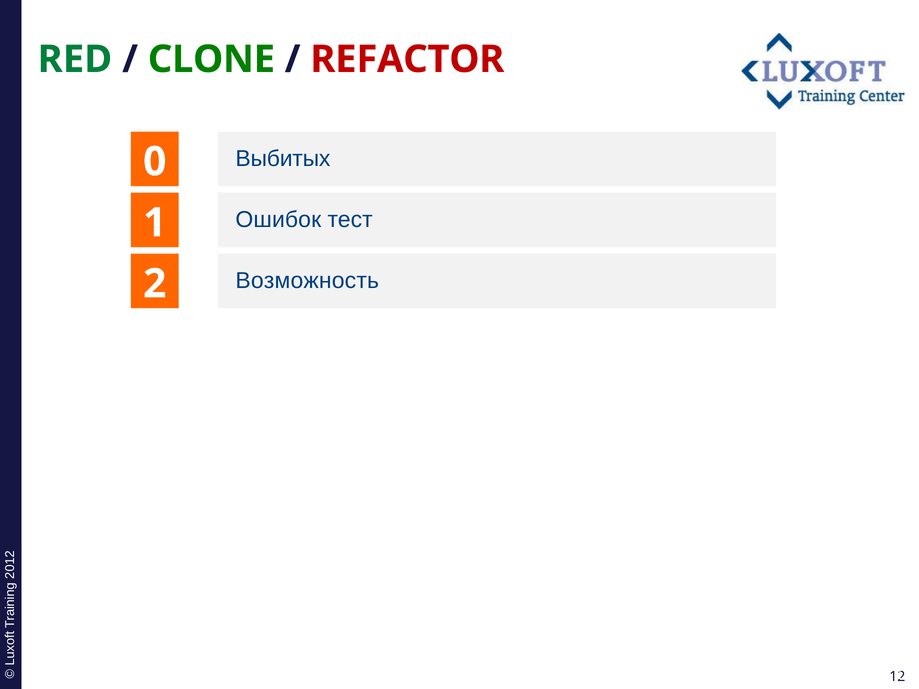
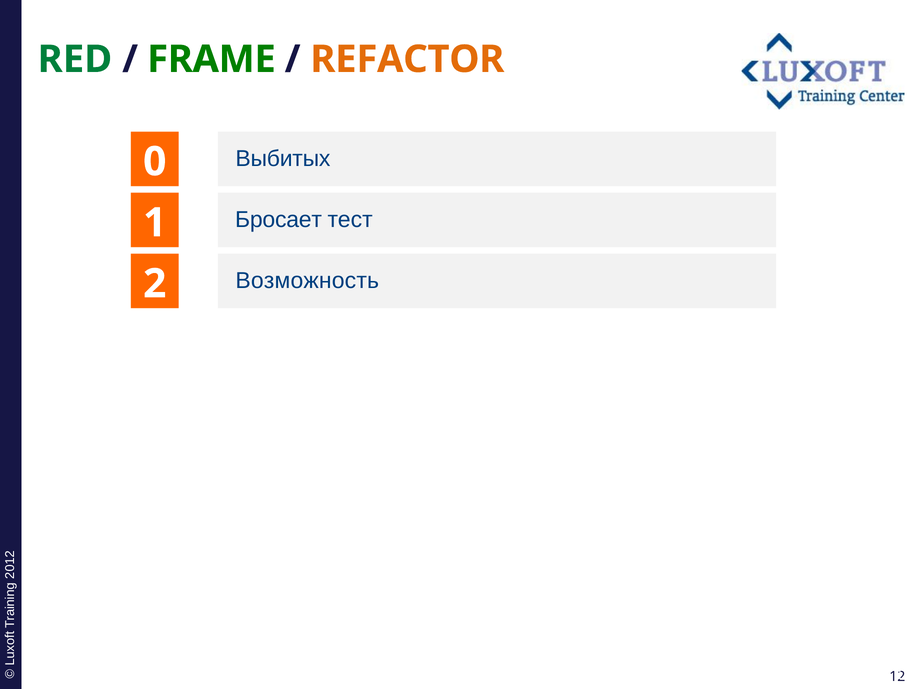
CLONE: CLONE -> FRAME
REFACTOR colour: red -> orange
Ошибок: Ошибок -> Бросает
